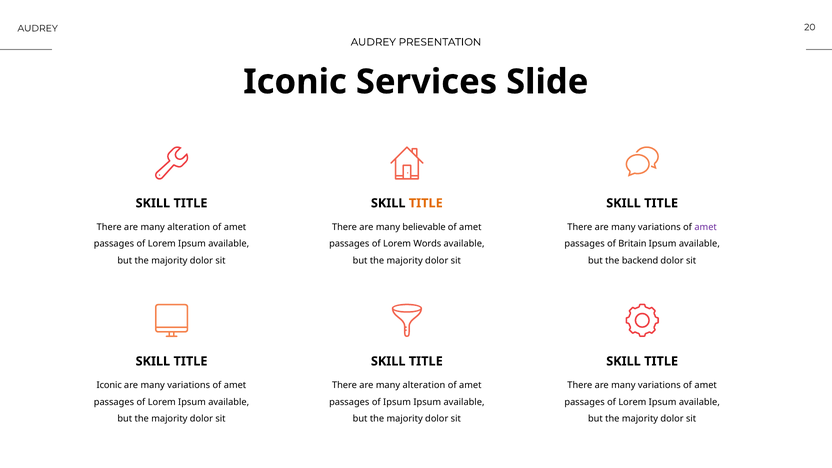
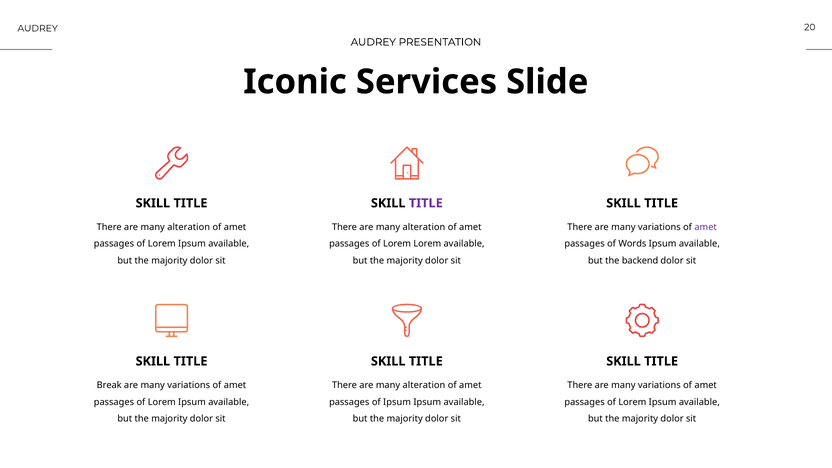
TITLE at (426, 203) colour: orange -> purple
believable at (424, 227): believable -> alteration
Lorem Words: Words -> Lorem
Britain: Britain -> Words
Iconic at (109, 385): Iconic -> Break
